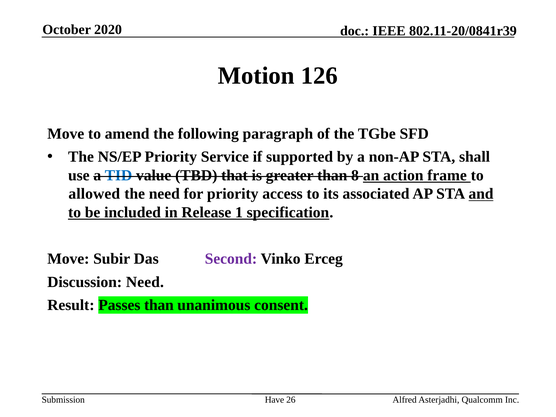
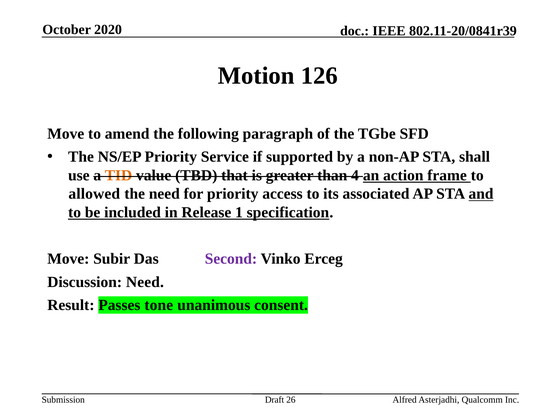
TID colour: blue -> orange
8: 8 -> 4
Passes than: than -> tone
Have: Have -> Draft
